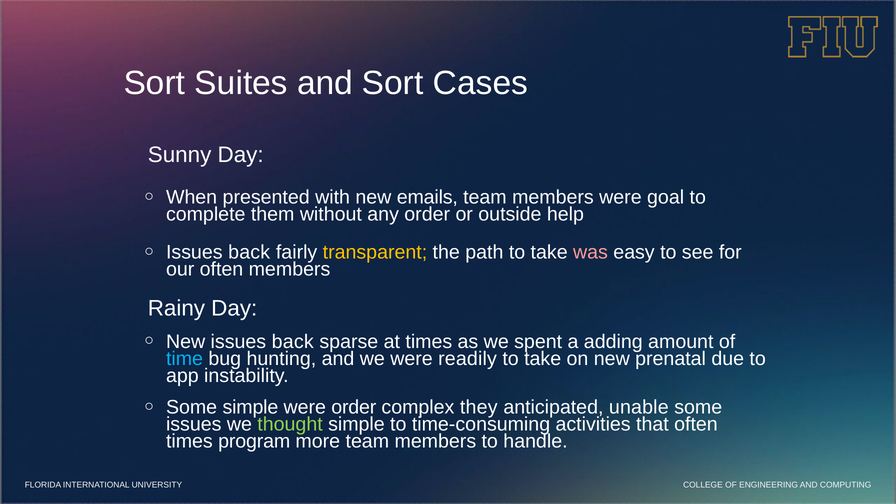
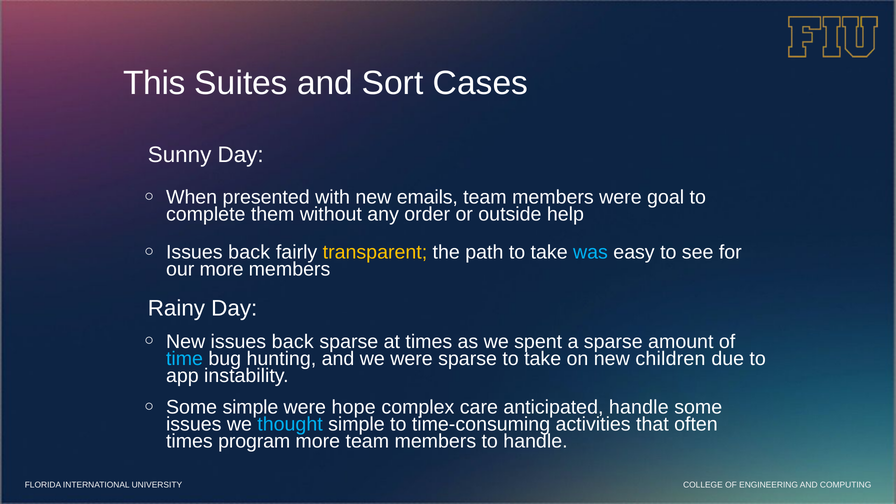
Sort at (154, 83): Sort -> This
was colour: pink -> light blue
our often: often -> more
a adding: adding -> sparse
were readily: readily -> sparse
prenatal: prenatal -> children
were order: order -> hope
they: they -> care
anticipated unable: unable -> handle
thought colour: light green -> light blue
